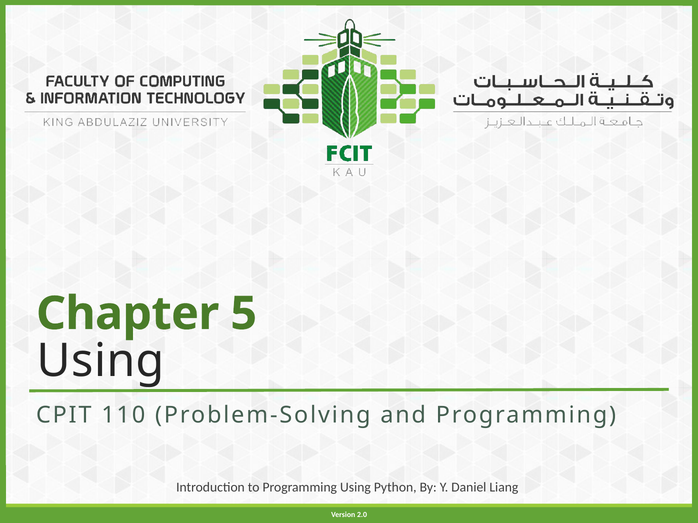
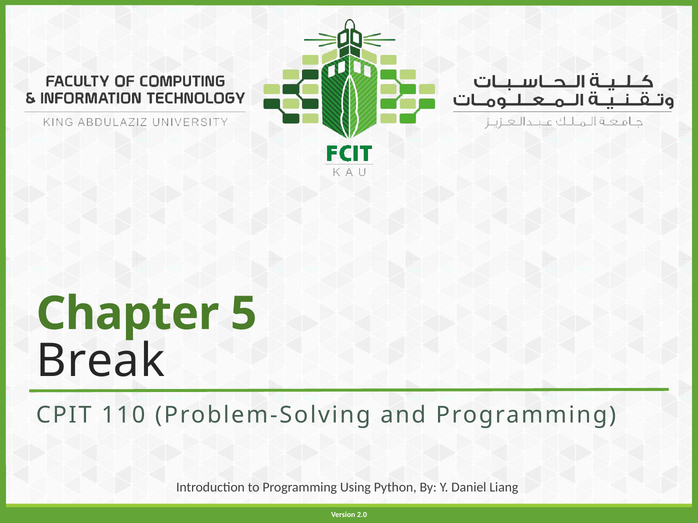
Using at (101, 361): Using -> Break
